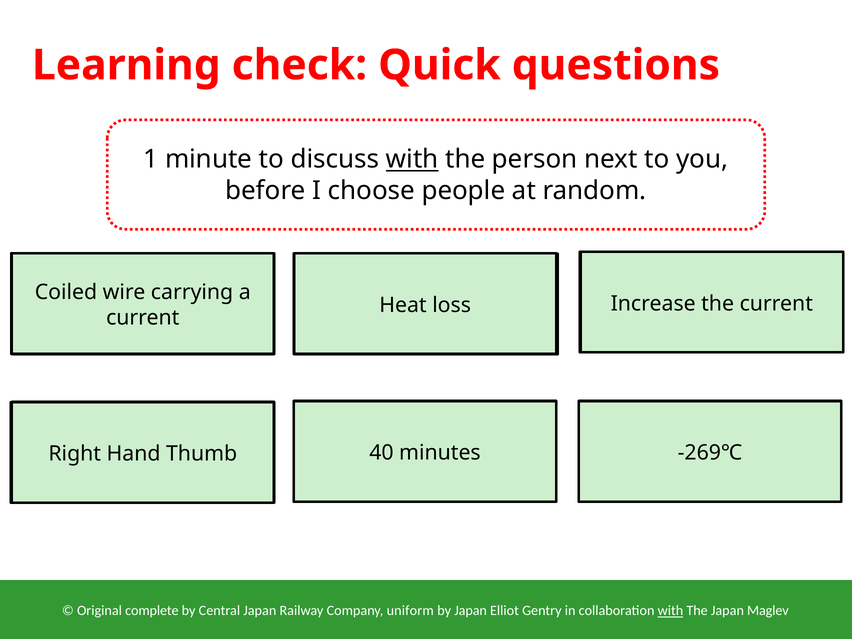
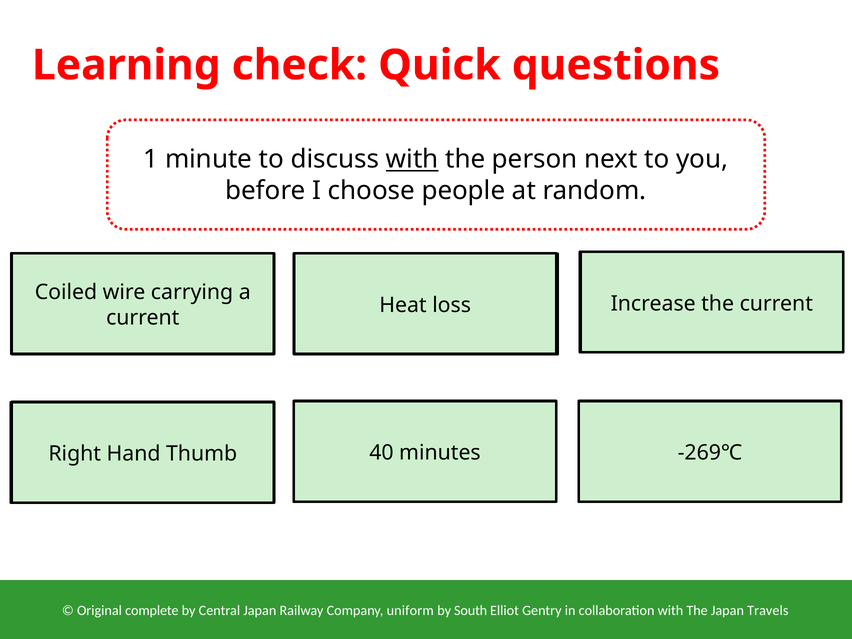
by Japan: Japan -> South
with at (670, 611) underline: present -> none
Japan Maglev: Maglev -> Travels
